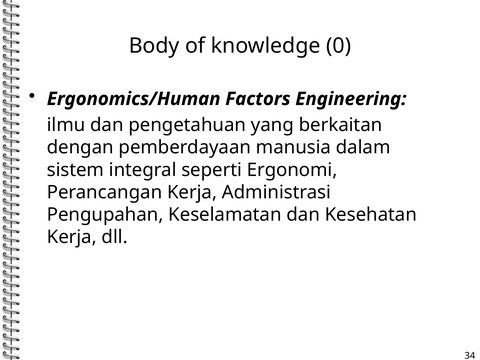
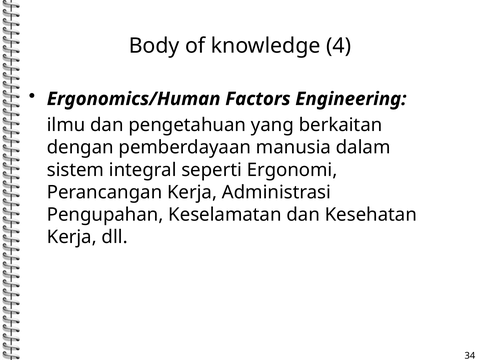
0: 0 -> 4
